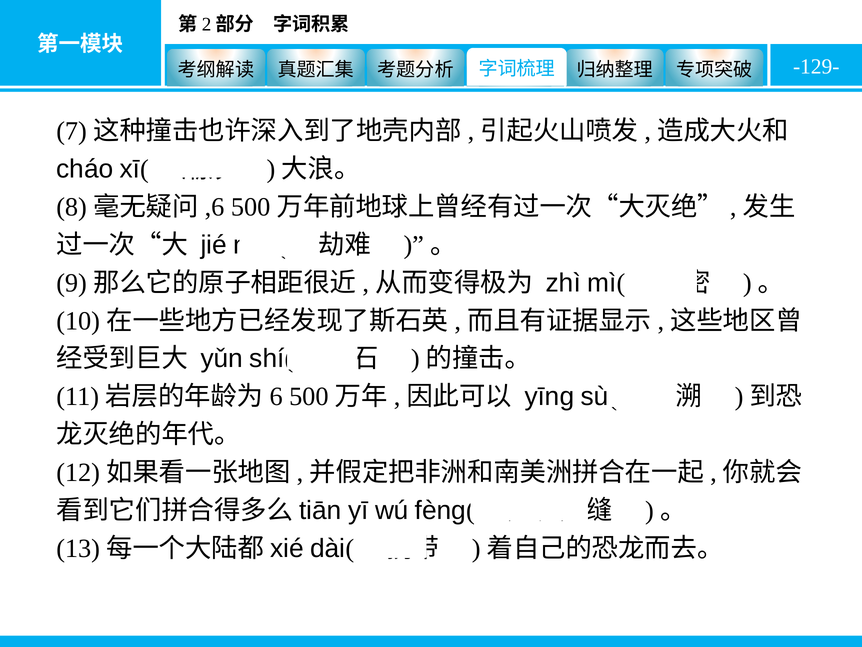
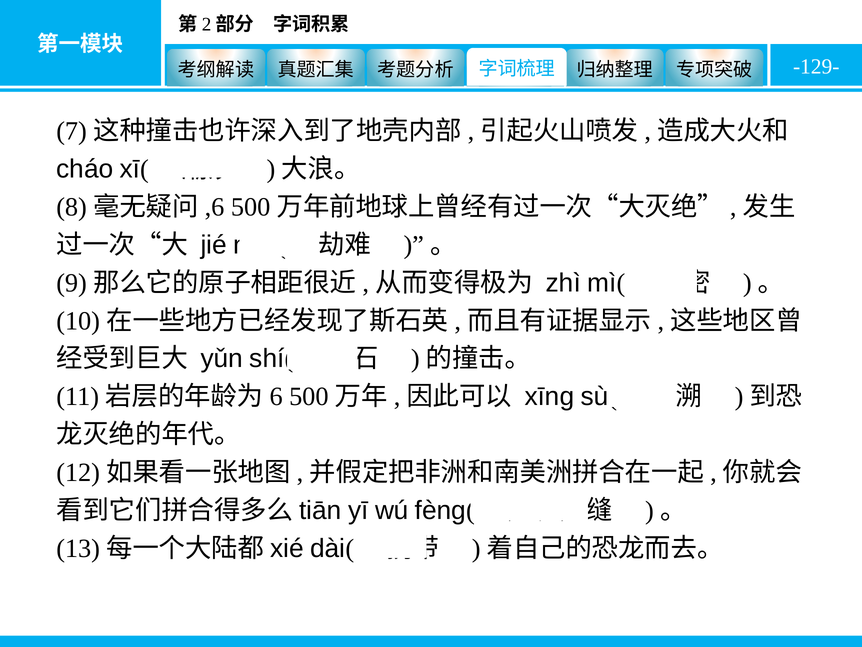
yīng: yīng -> xīng
